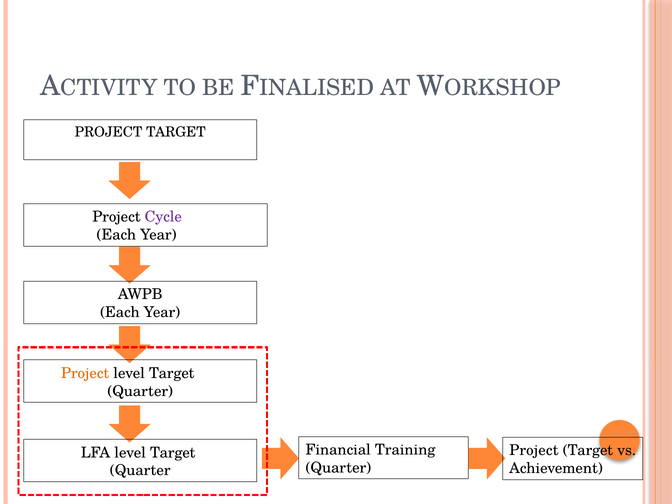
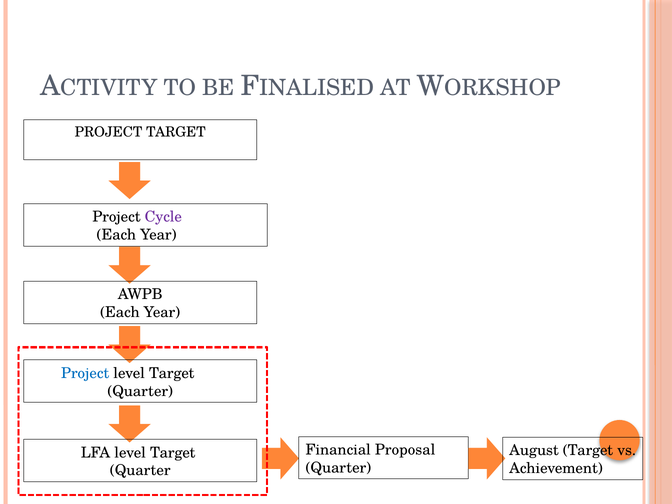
Project at (85, 373) colour: orange -> blue
Training: Training -> Proposal
Project at (534, 451): Project -> August
